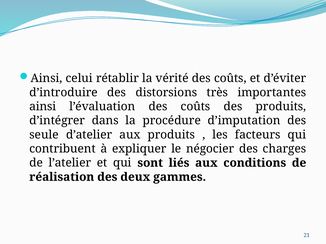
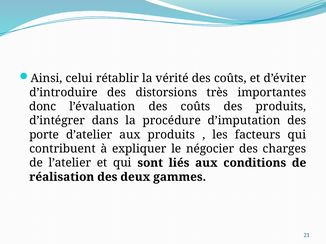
ainsi at (43, 107): ainsi -> donc
seule: seule -> porte
